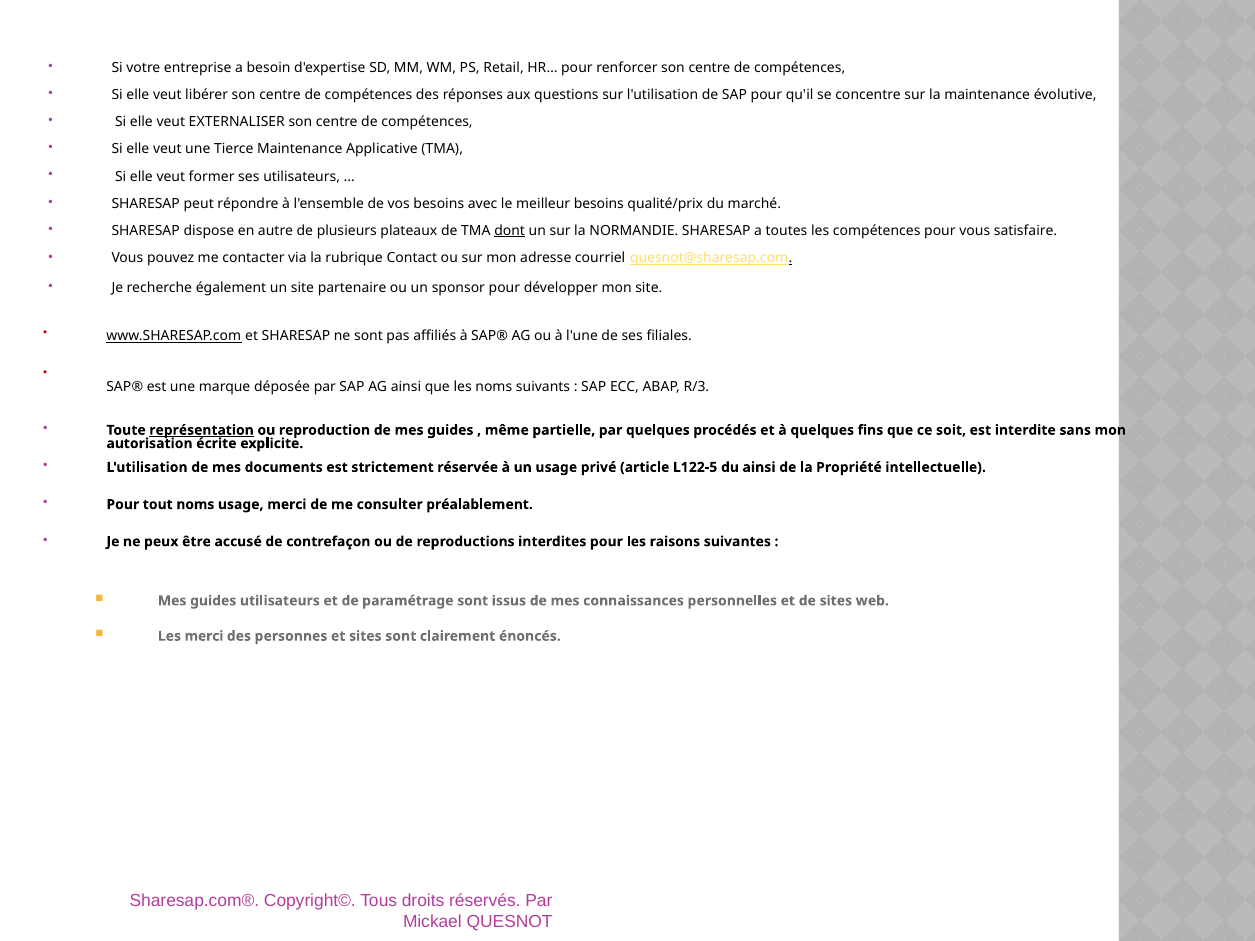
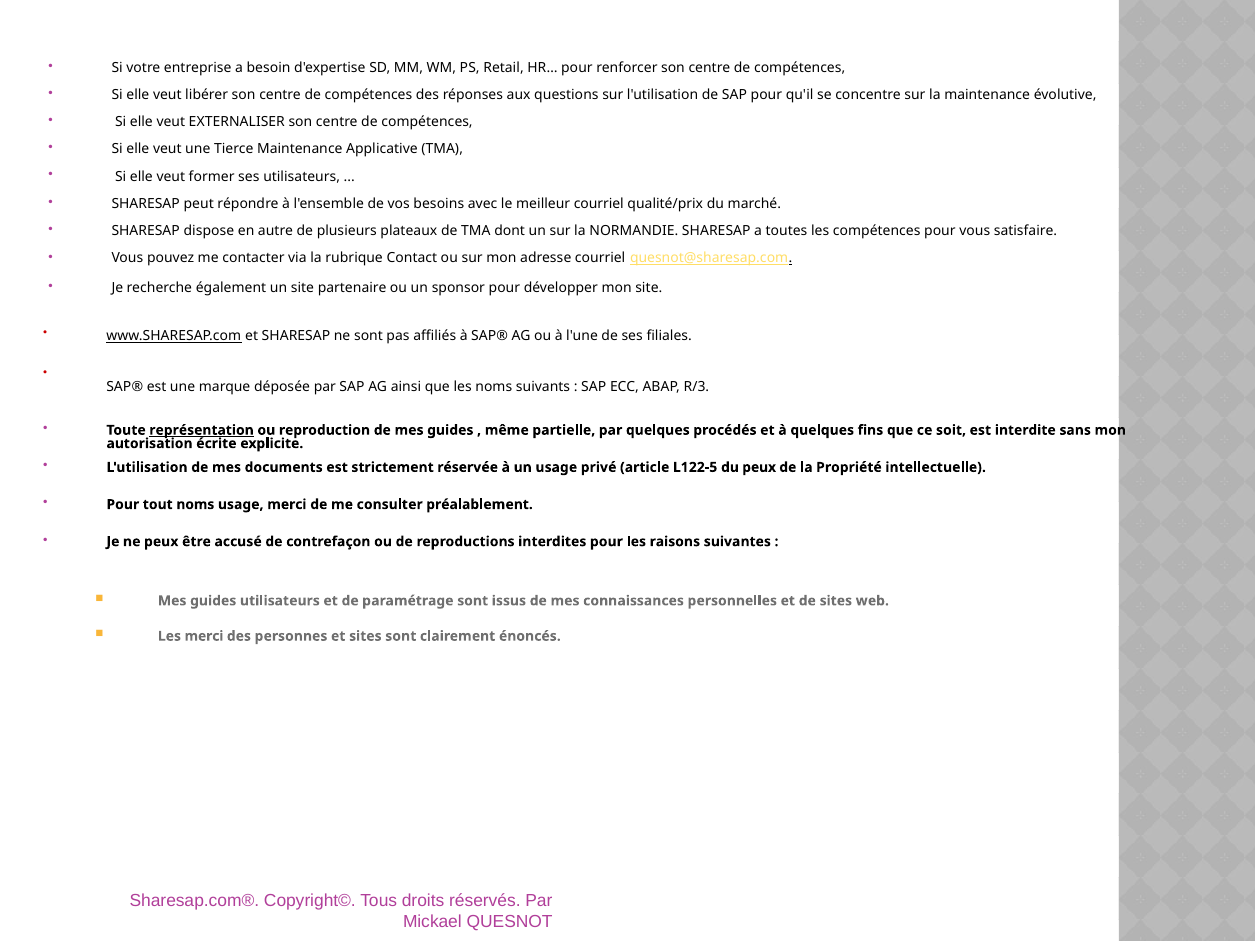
meilleur besoins: besoins -> courriel
dont underline: present -> none
du ainsi: ainsi -> peux
